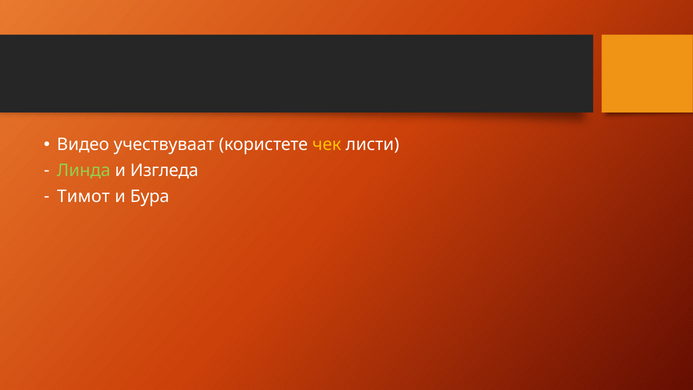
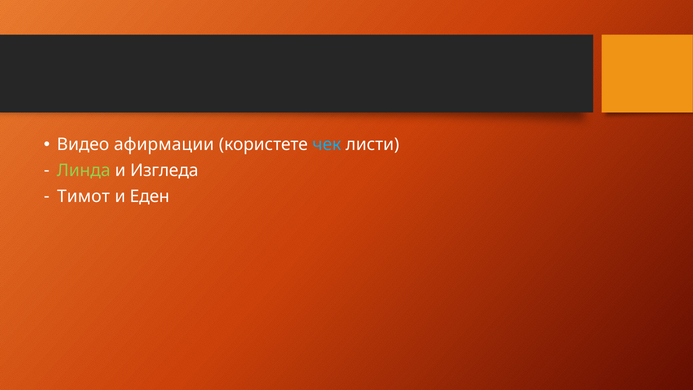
учествуваат: учествуваат -> афирмации
чек colour: yellow -> light blue
Бура: Бура -> Еден
